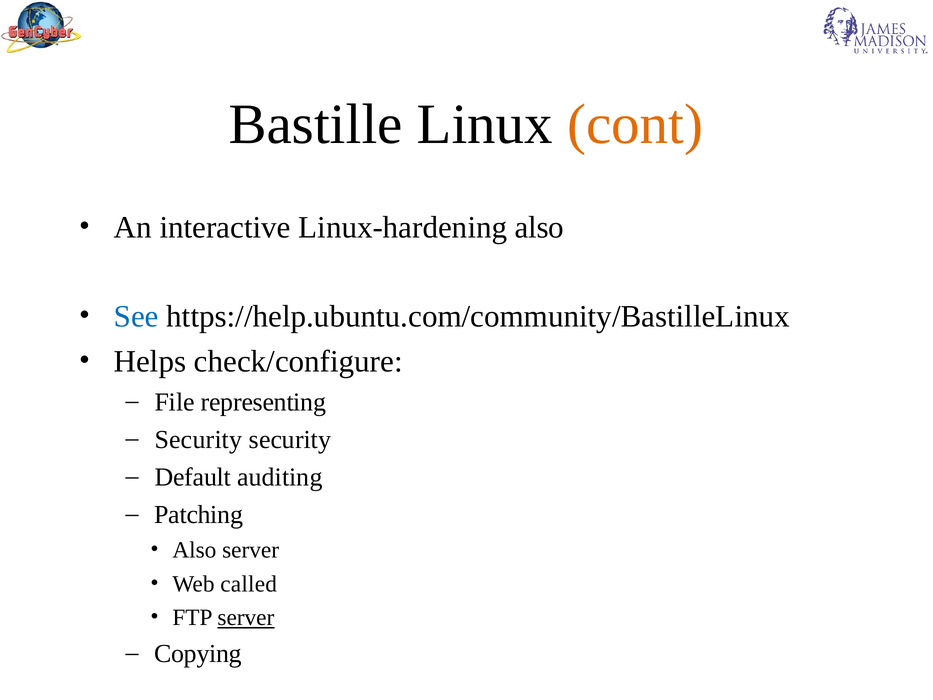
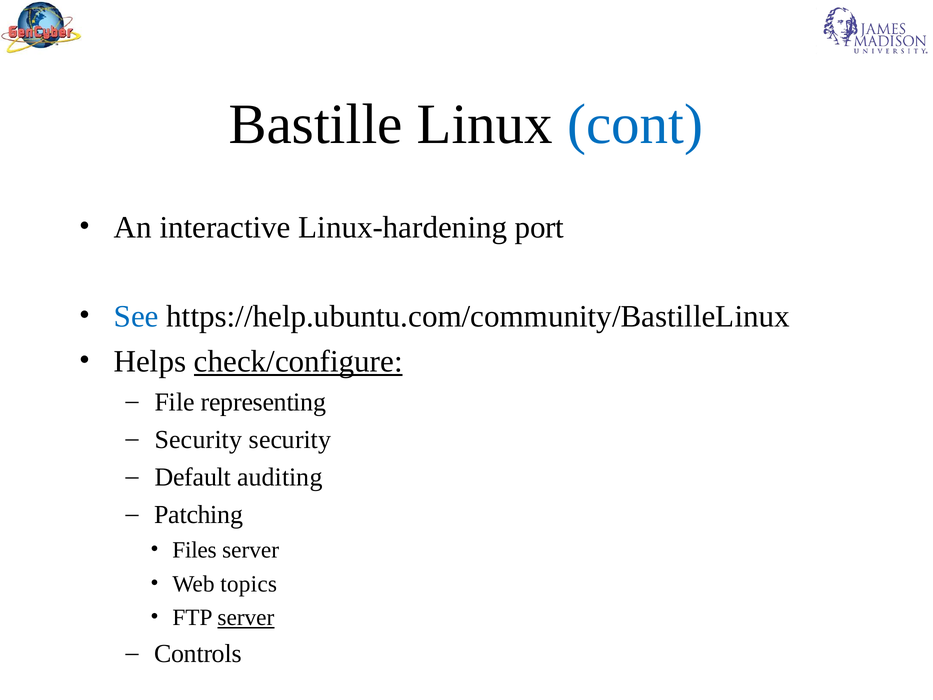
cont colour: orange -> blue
Linux-hardening also: also -> port
check/configure underline: none -> present
Also at (194, 550): Also -> Files
called: called -> topics
Copying: Copying -> Controls
